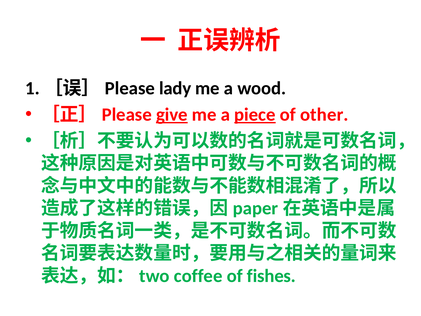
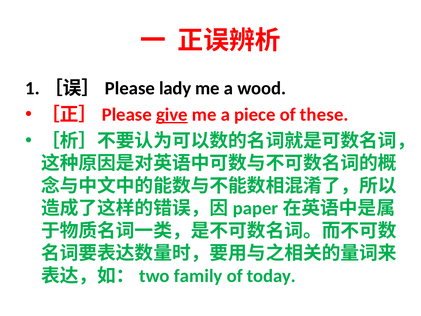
piece underline: present -> none
other: other -> these
coffee: coffee -> family
fishes: fishes -> today
